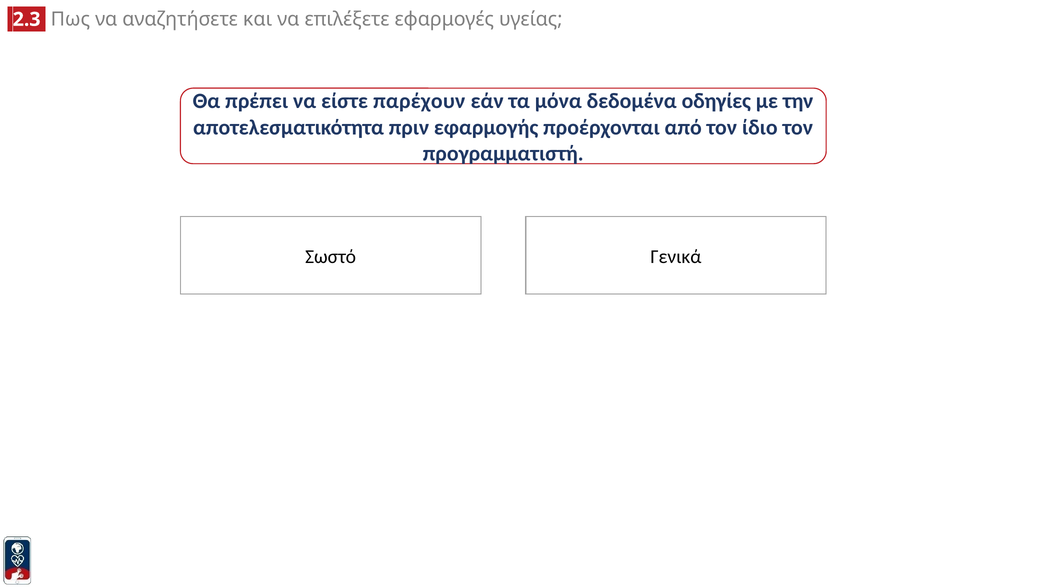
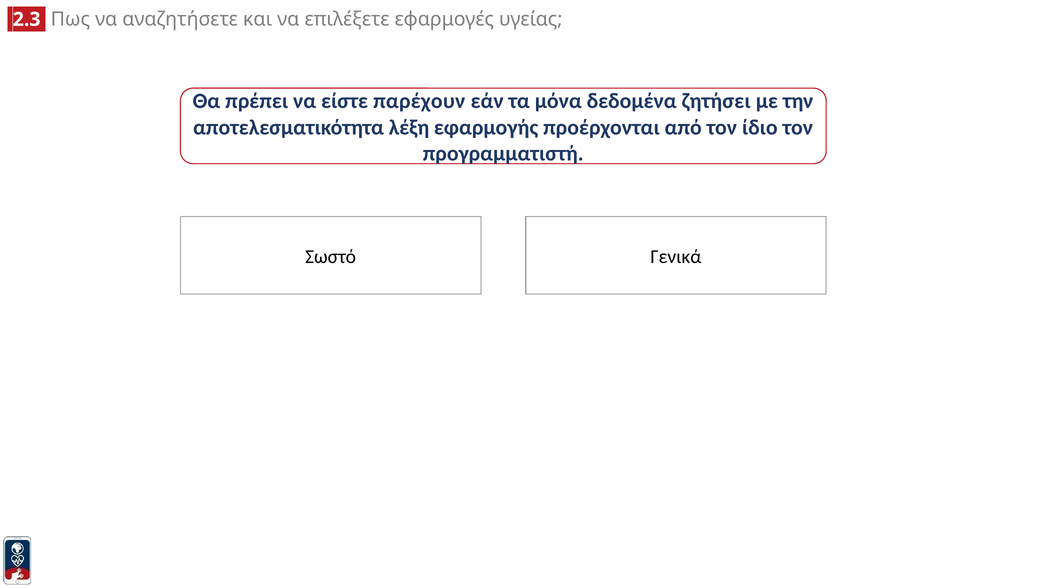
οδηγίες: οδηγίες -> ζητήσει
πριν: πριν -> λέξη
